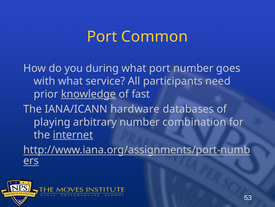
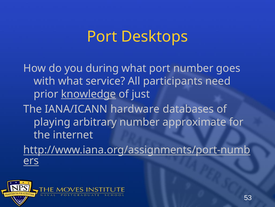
Common: Common -> Desktops
fast: fast -> just
combination: combination -> approximate
internet underline: present -> none
